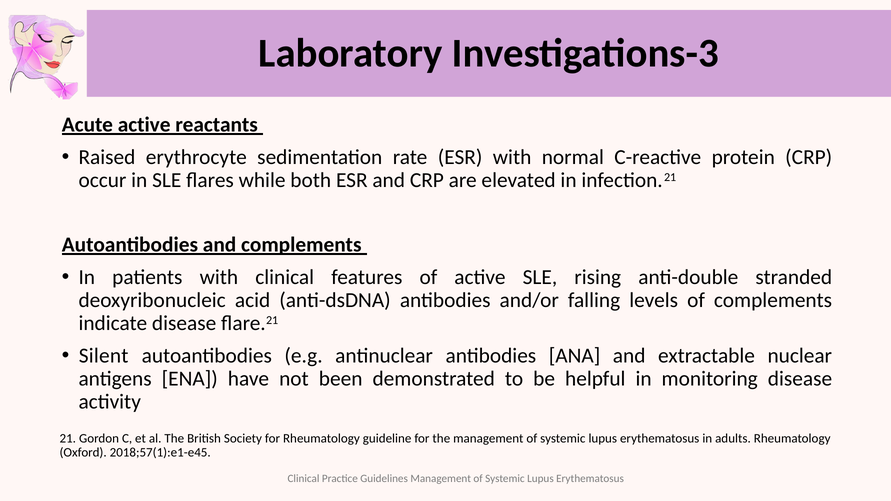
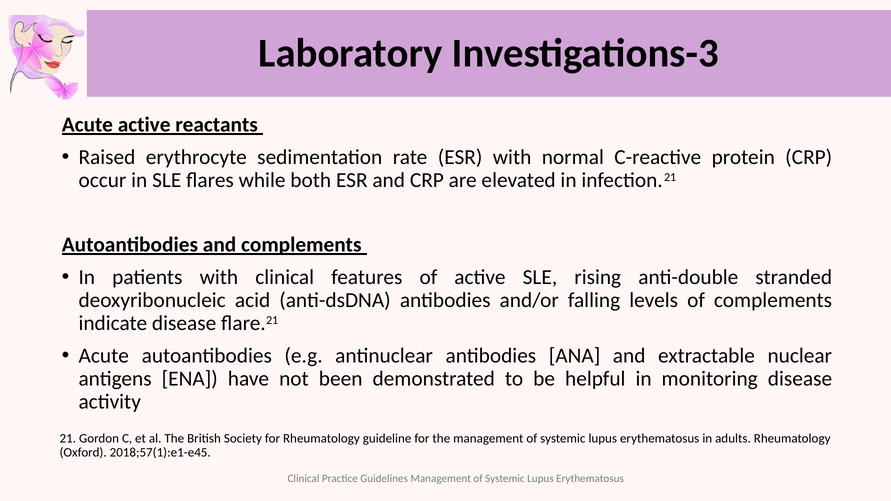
Silent at (104, 356): Silent -> Acute
